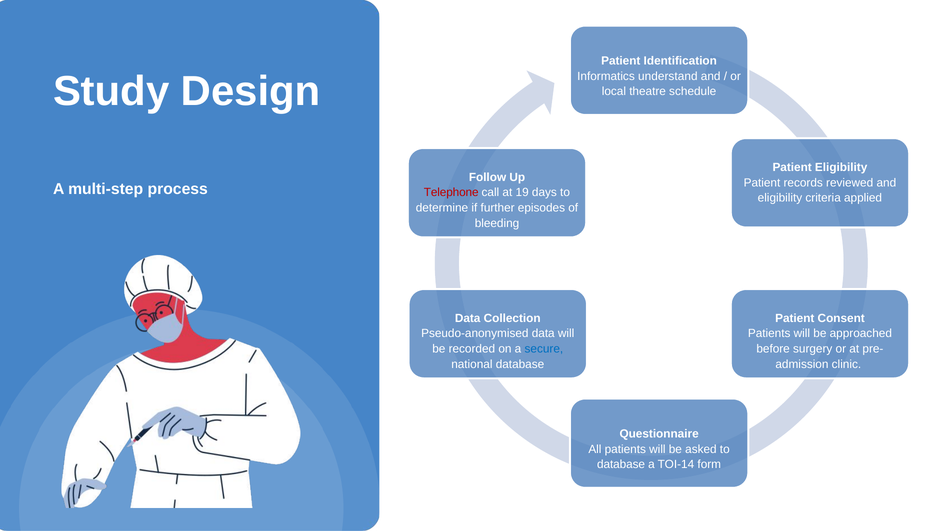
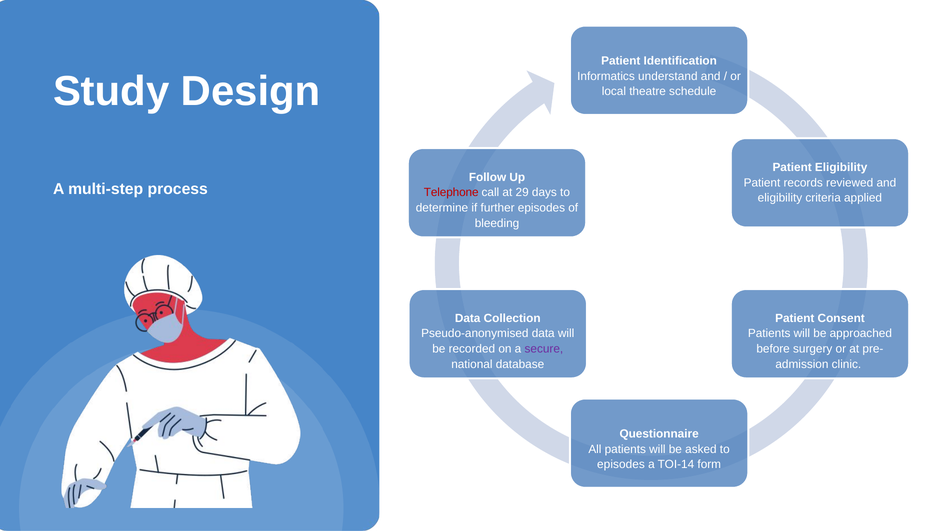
19: 19 -> 29
secure colour: blue -> purple
database at (621, 464): database -> episodes
